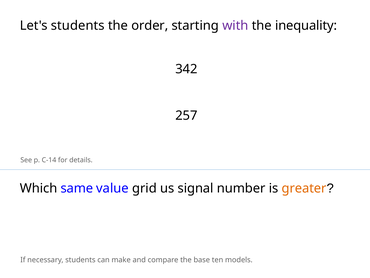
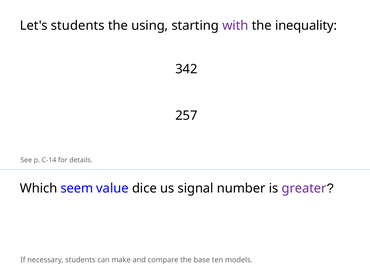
order: order -> using
same: same -> seem
grid: grid -> dice
greater colour: orange -> purple
